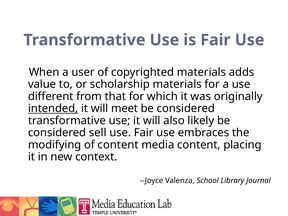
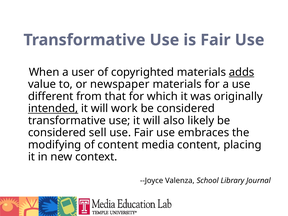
adds underline: none -> present
scholarship: scholarship -> newspaper
meet: meet -> work
